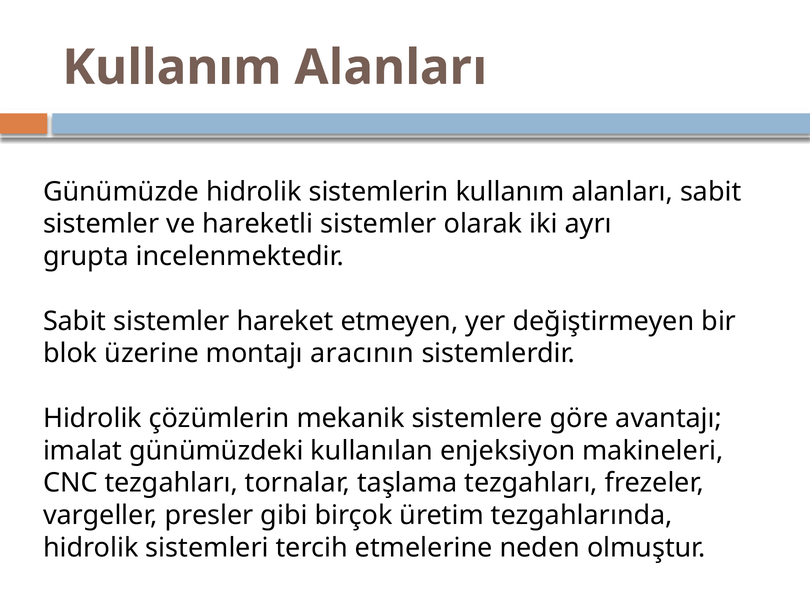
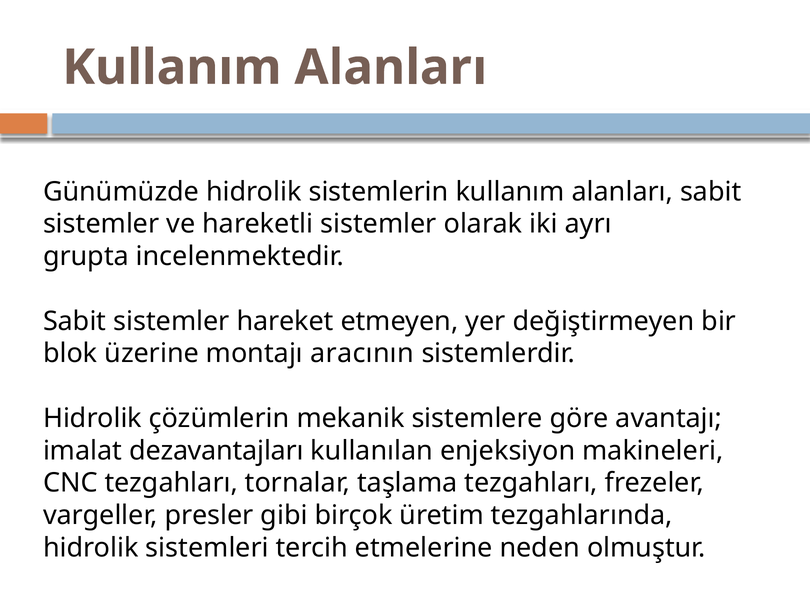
günümüzdeki: günümüzdeki -> dezavantajları
